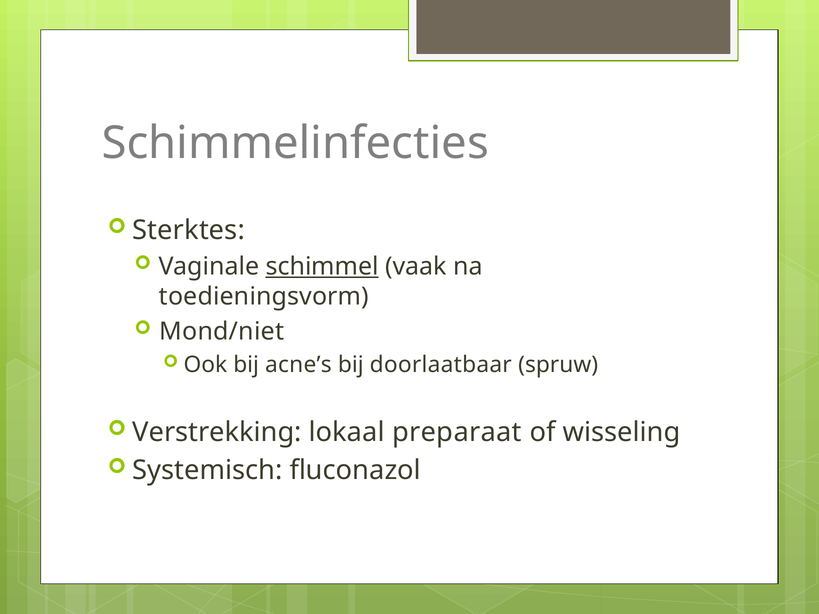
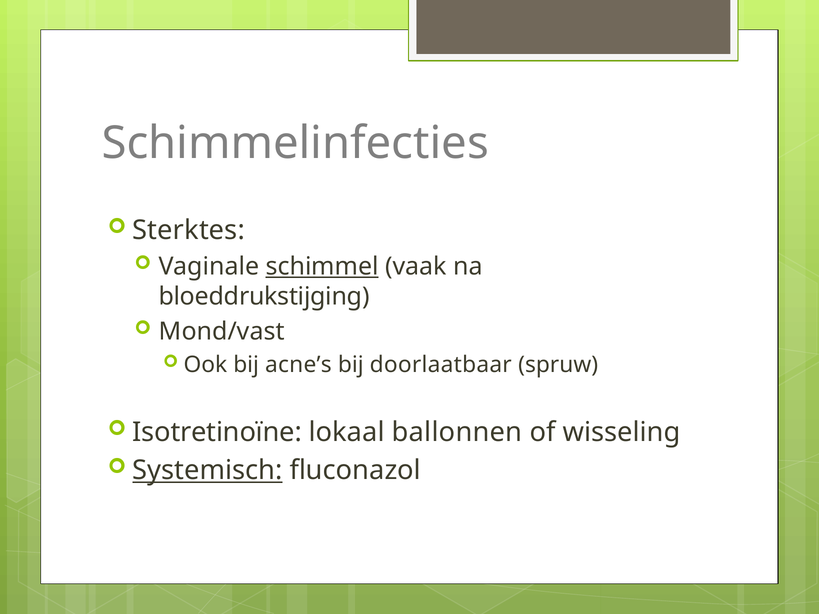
toedieningsvorm: toedieningsvorm -> bloeddrukstijging
Mond/niet: Mond/niet -> Mond/vast
Verstrekking: Verstrekking -> Isotretinoïne
preparaat: preparaat -> ballonnen
Systemisch underline: none -> present
